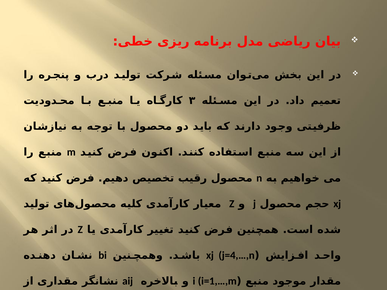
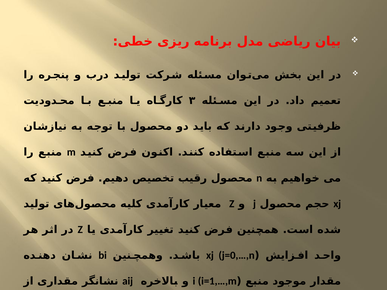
j=4,…,n: j=4,…,n -> j=0,…,n
